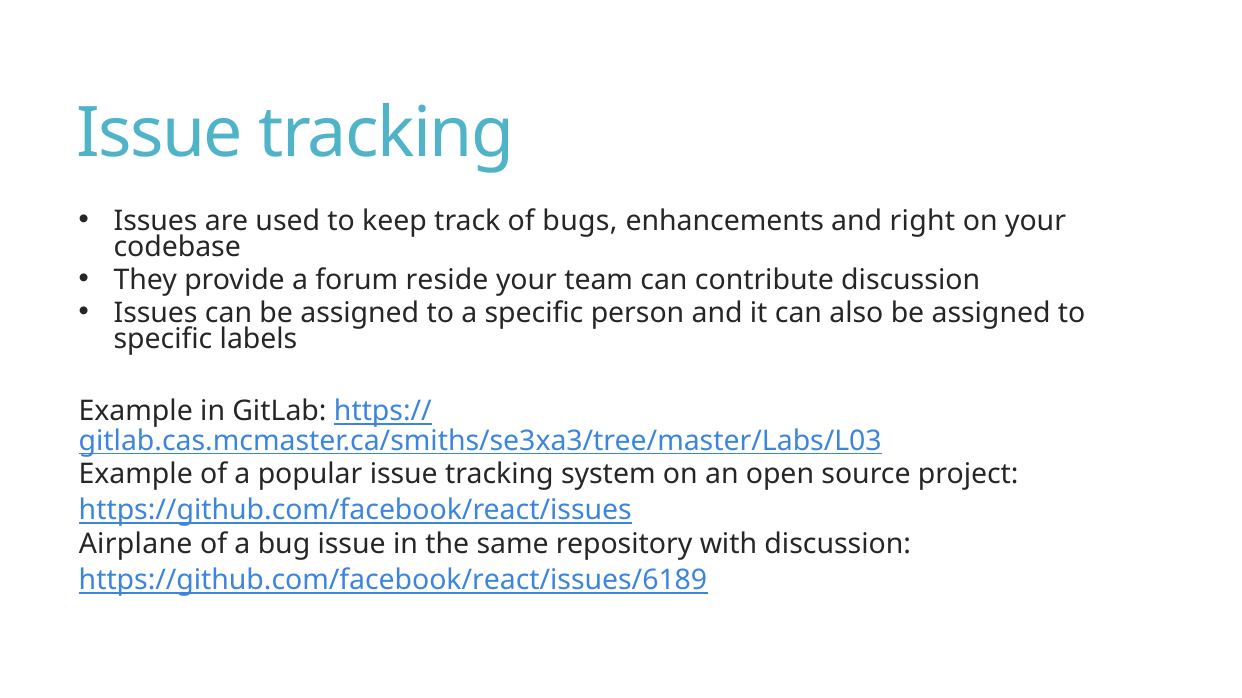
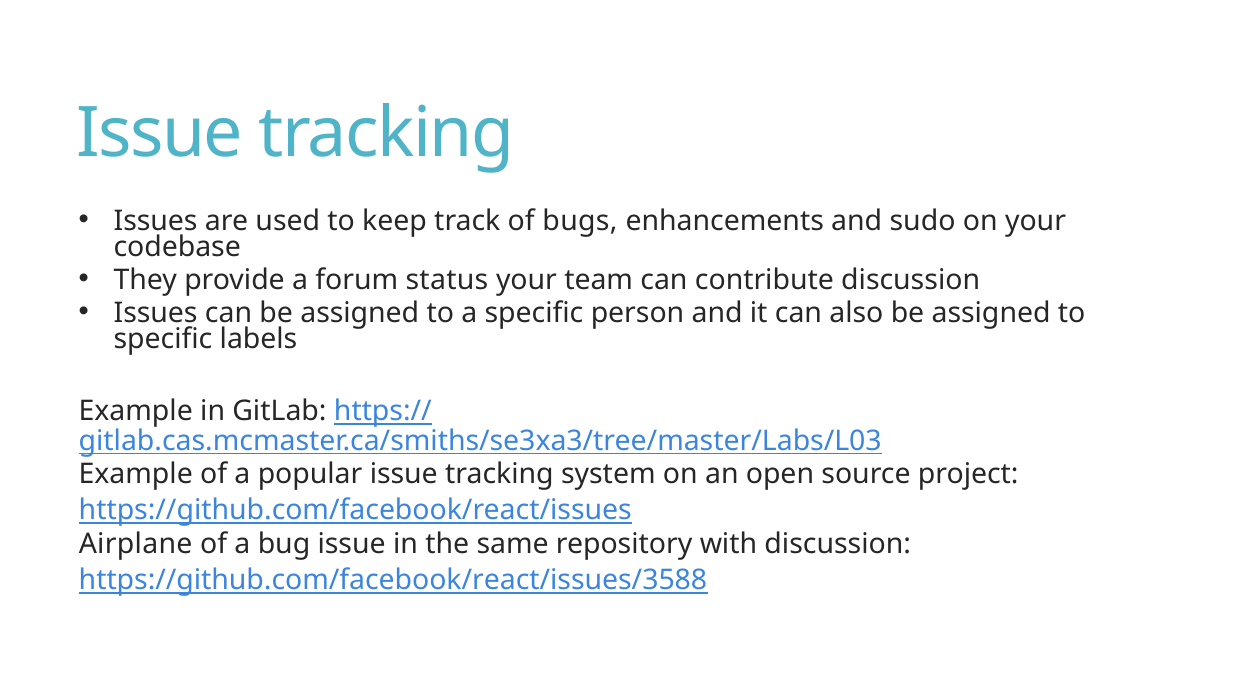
right: right -> sudo
reside: reside -> status
https://github.com/facebook/react/issues/6189: https://github.com/facebook/react/issues/6189 -> https://github.com/facebook/react/issues/3588
